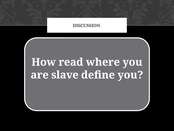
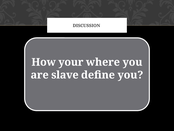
read: read -> your
